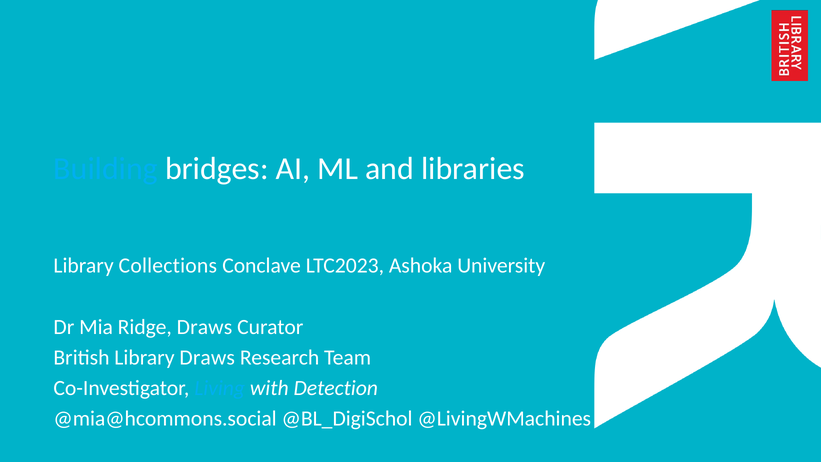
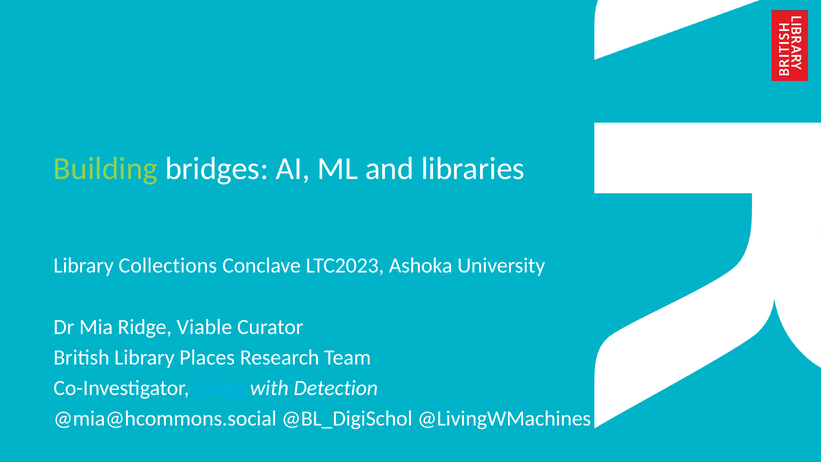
Building colour: light blue -> light green
Ridge Draws: Draws -> Viable
Library Draws: Draws -> Places
